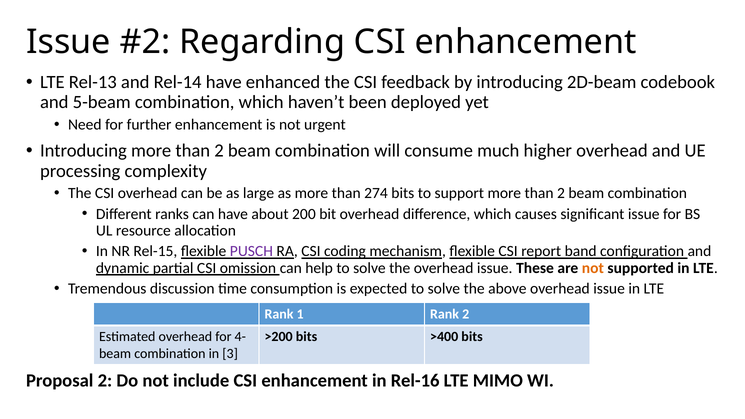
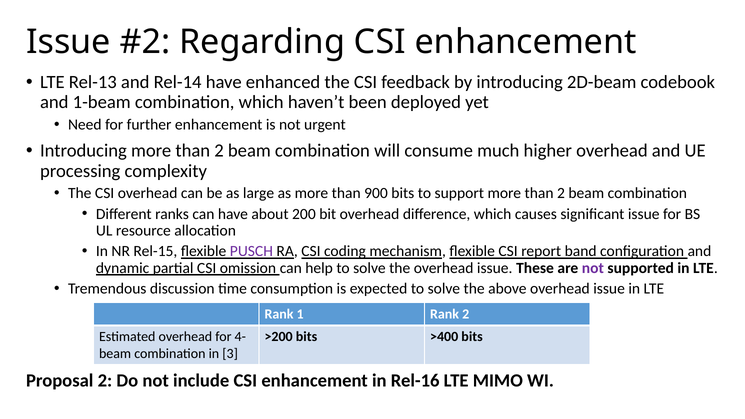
5-beam: 5-beam -> 1-beam
274: 274 -> 900
not at (593, 268) colour: orange -> purple
